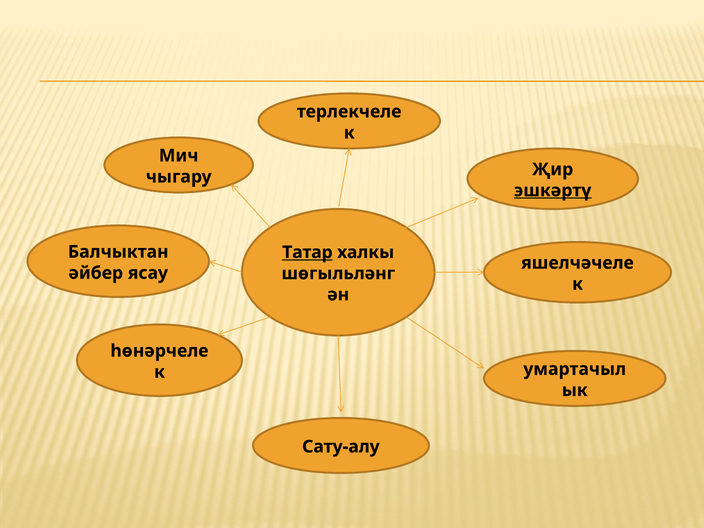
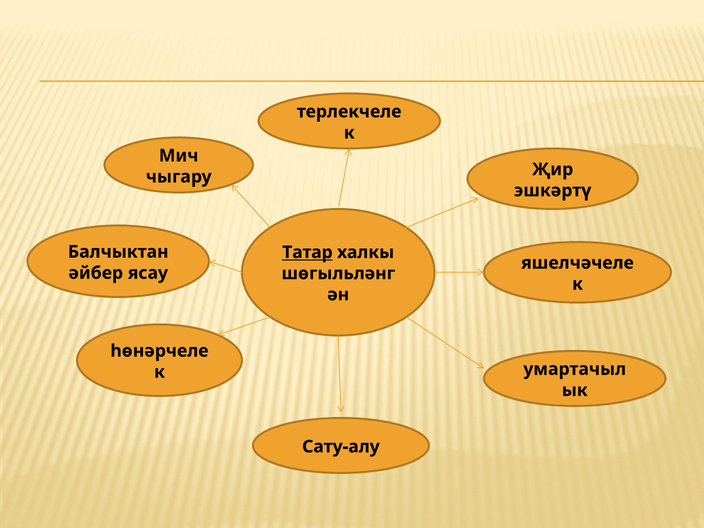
эшкәртү underline: present -> none
